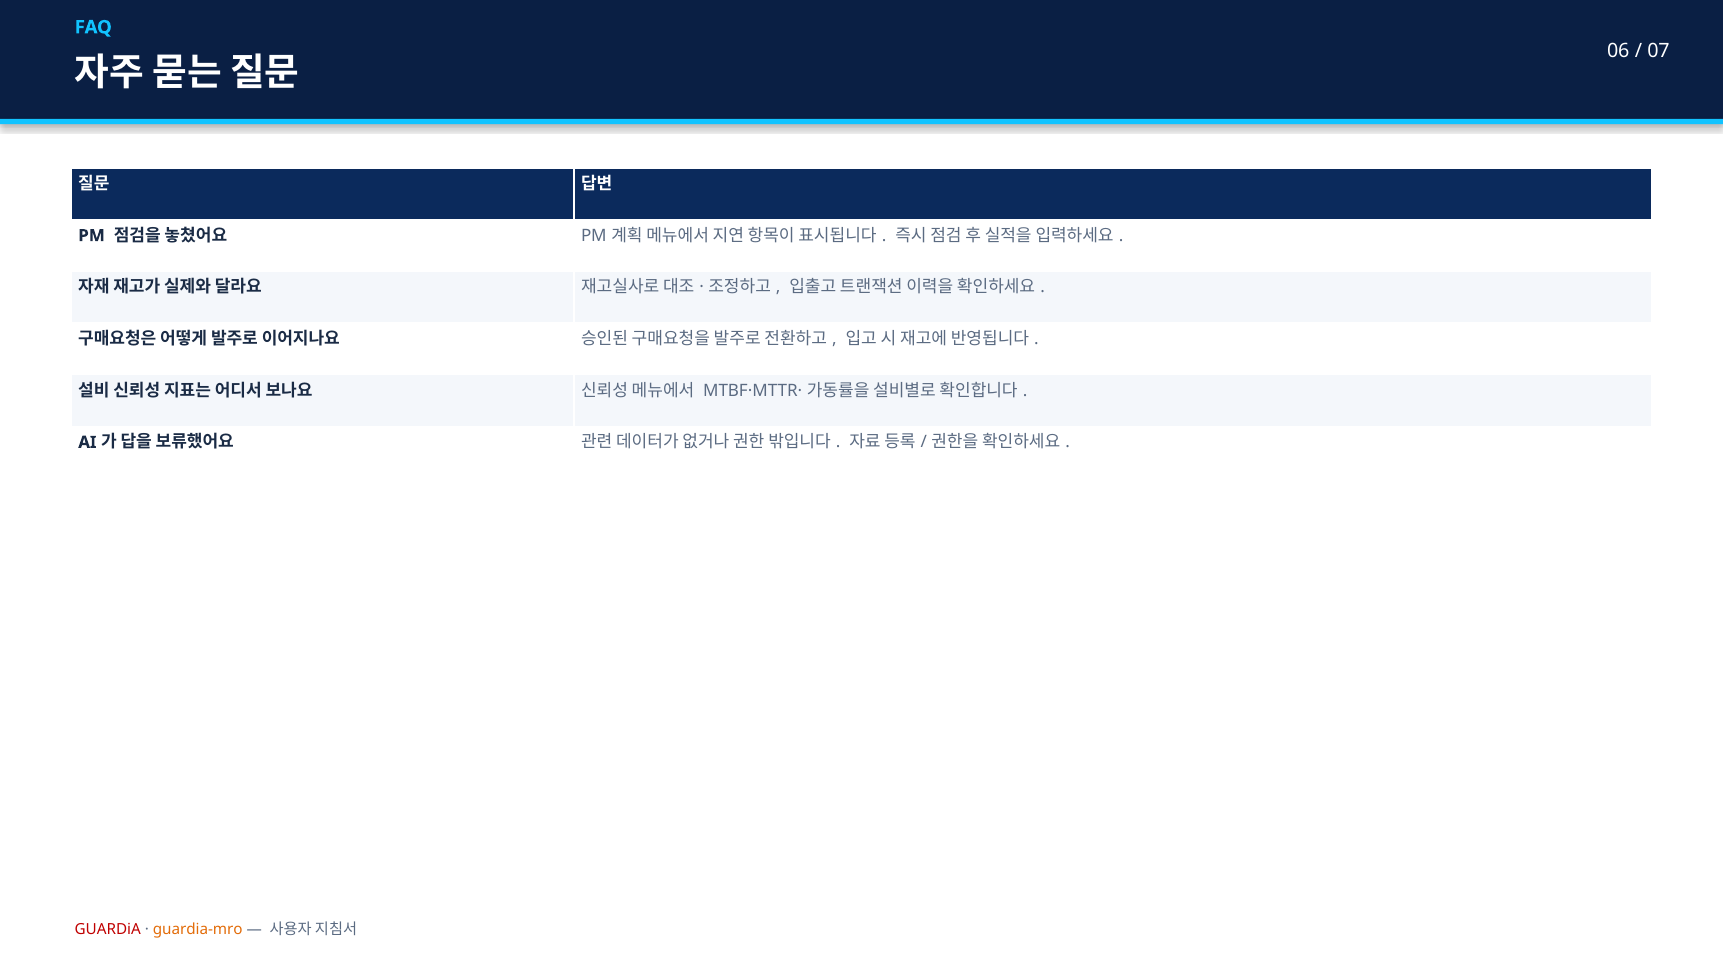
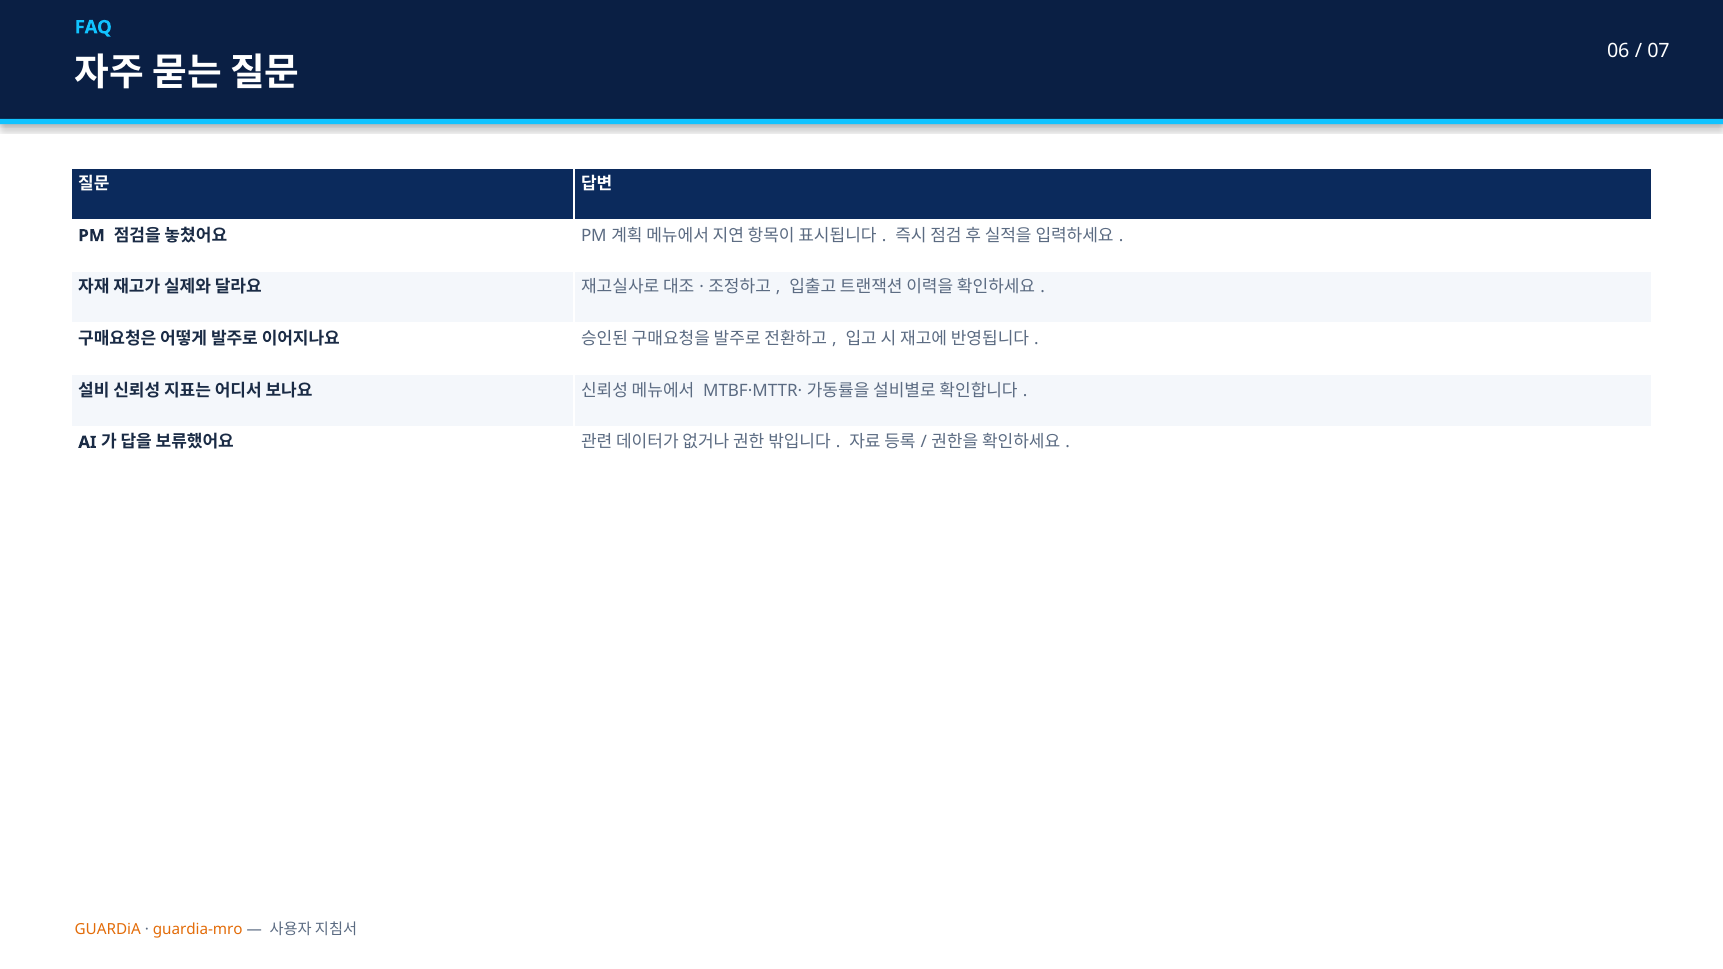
GUARDiA colour: red -> orange
